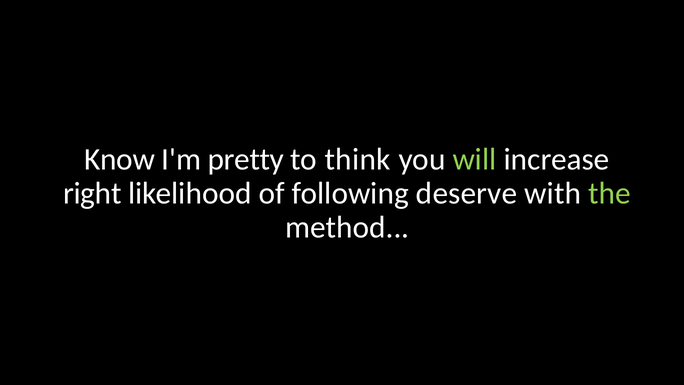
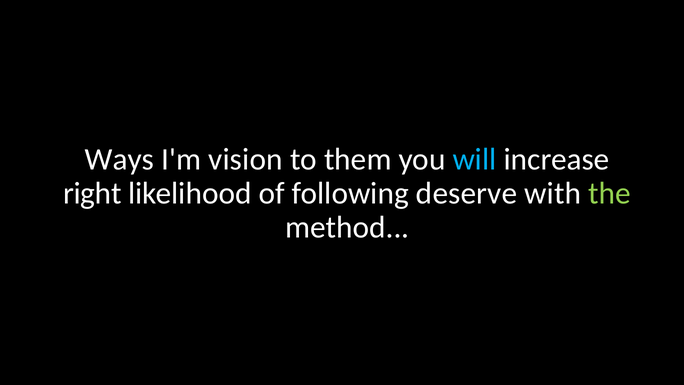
Know: Know -> Ways
pretty: pretty -> vision
think: think -> them
will colour: light green -> light blue
